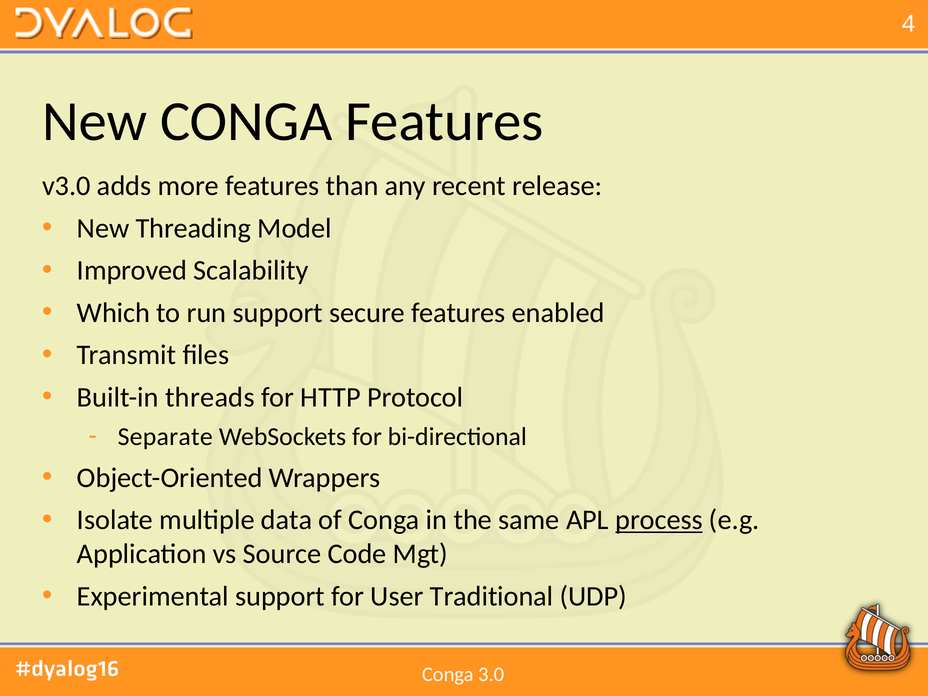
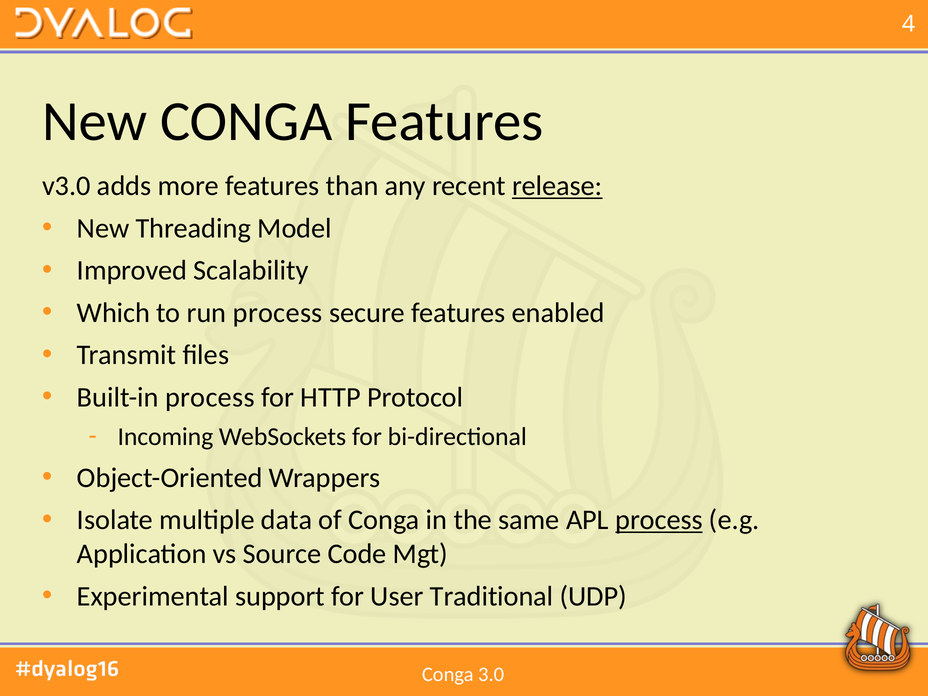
release underline: none -> present
run support: support -> process
Built-in threads: threads -> process
Separate: Separate -> Incoming
